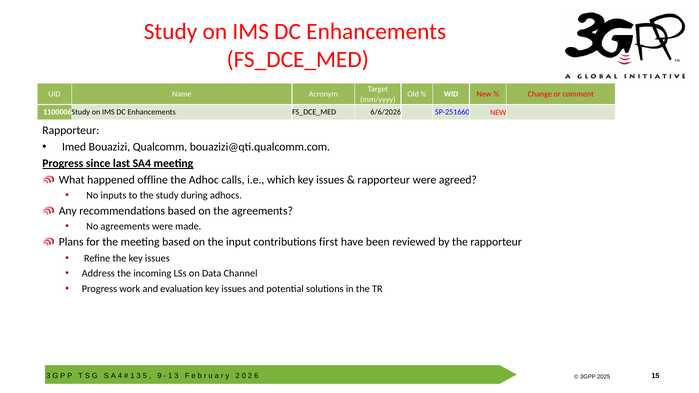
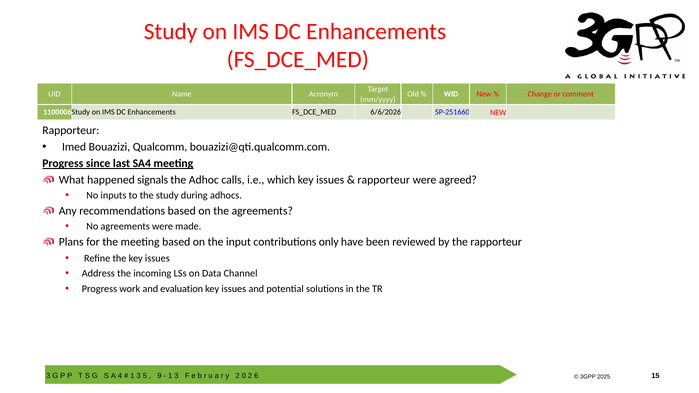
offline: offline -> signals
first: first -> only
